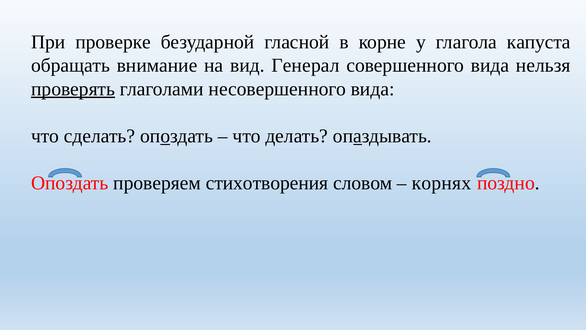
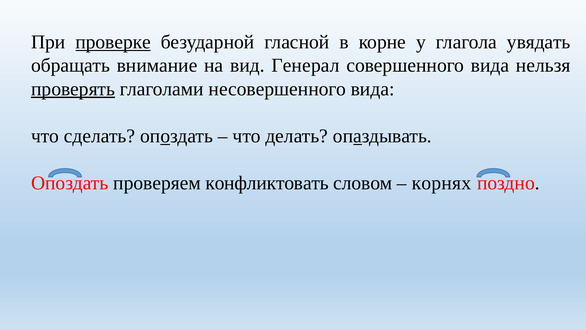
проверке underline: none -> present
капуста: капуста -> увядать
стихотворения: стихотворения -> конфликтовать
